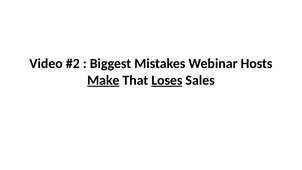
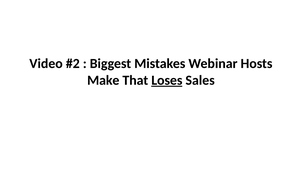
Make underline: present -> none
